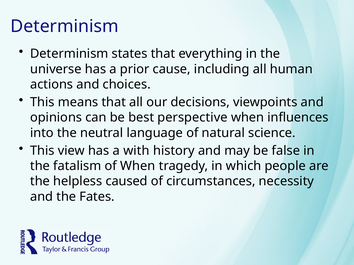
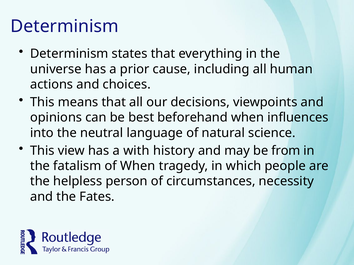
perspective: perspective -> beforehand
false: false -> from
caused: caused -> person
